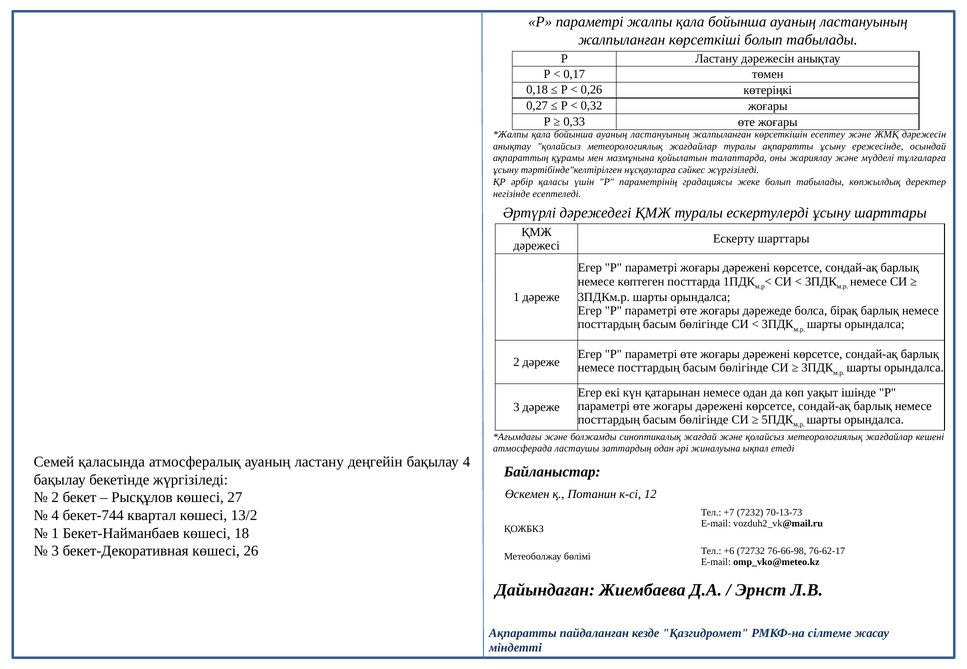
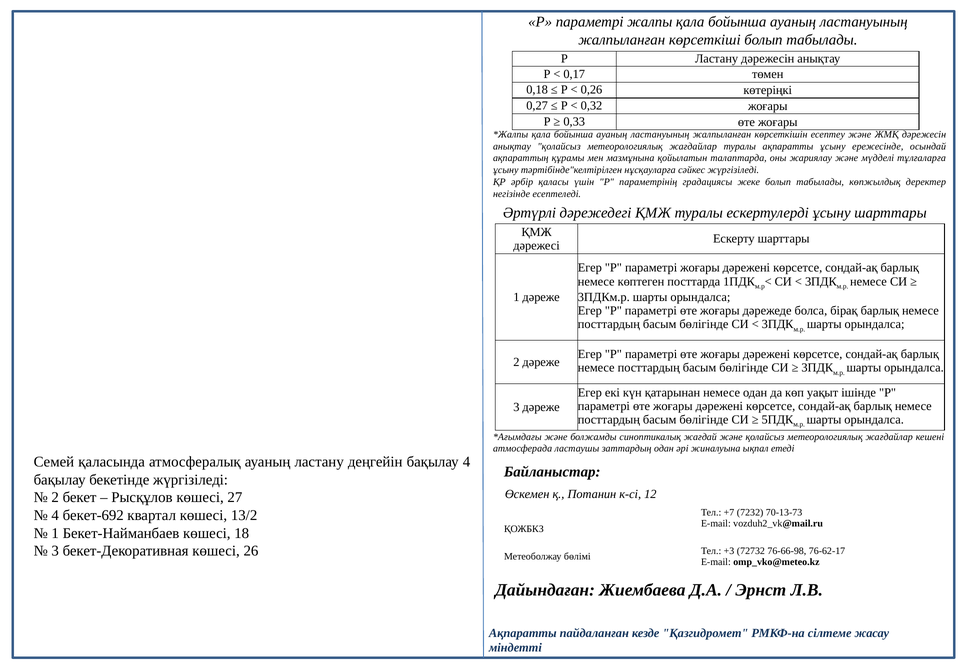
бекет-744: бекет-744 -> бекет-692
+6: +6 -> +3
